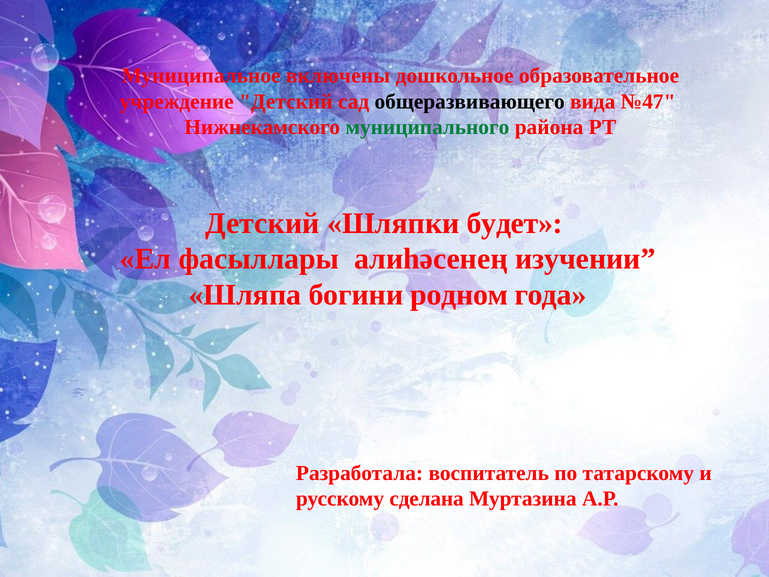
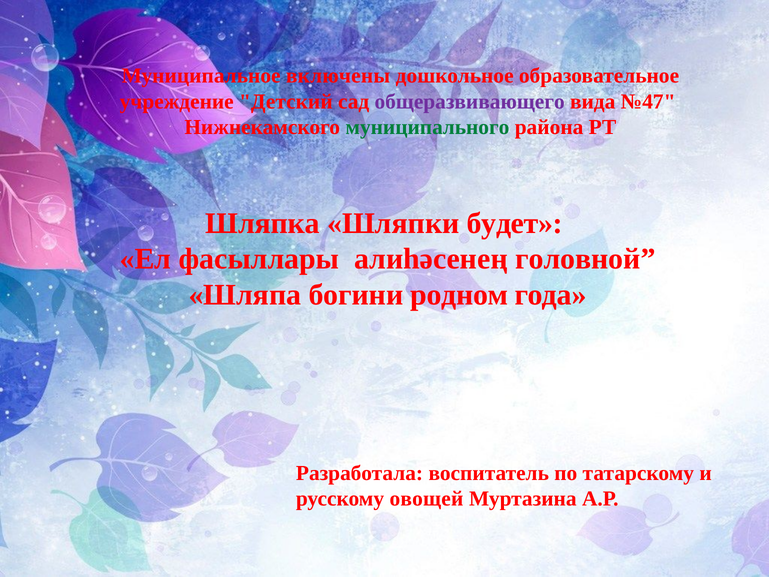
общеразвивающего colour: black -> purple
Детский at (262, 223): Детский -> Шляпка
изучении: изучении -> головной
сделана: сделана -> овощей
